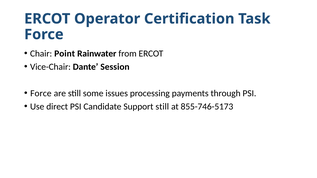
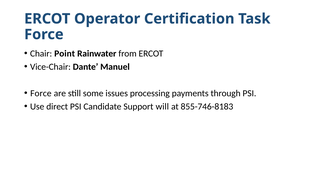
Session: Session -> Manuel
Support still: still -> will
855-746-5173: 855-746-5173 -> 855-746-8183
